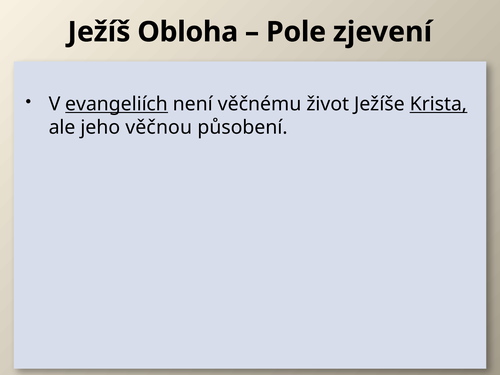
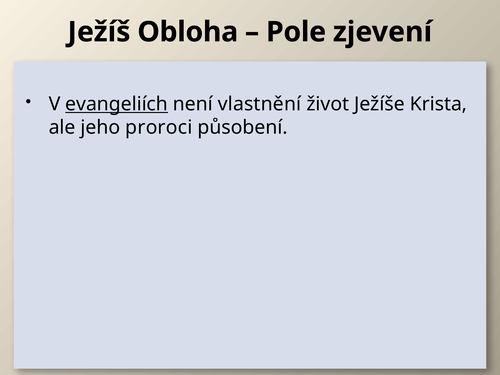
věčnému: věčnému -> vlastnění
Krista underline: present -> none
věčnou: věčnou -> proroci
